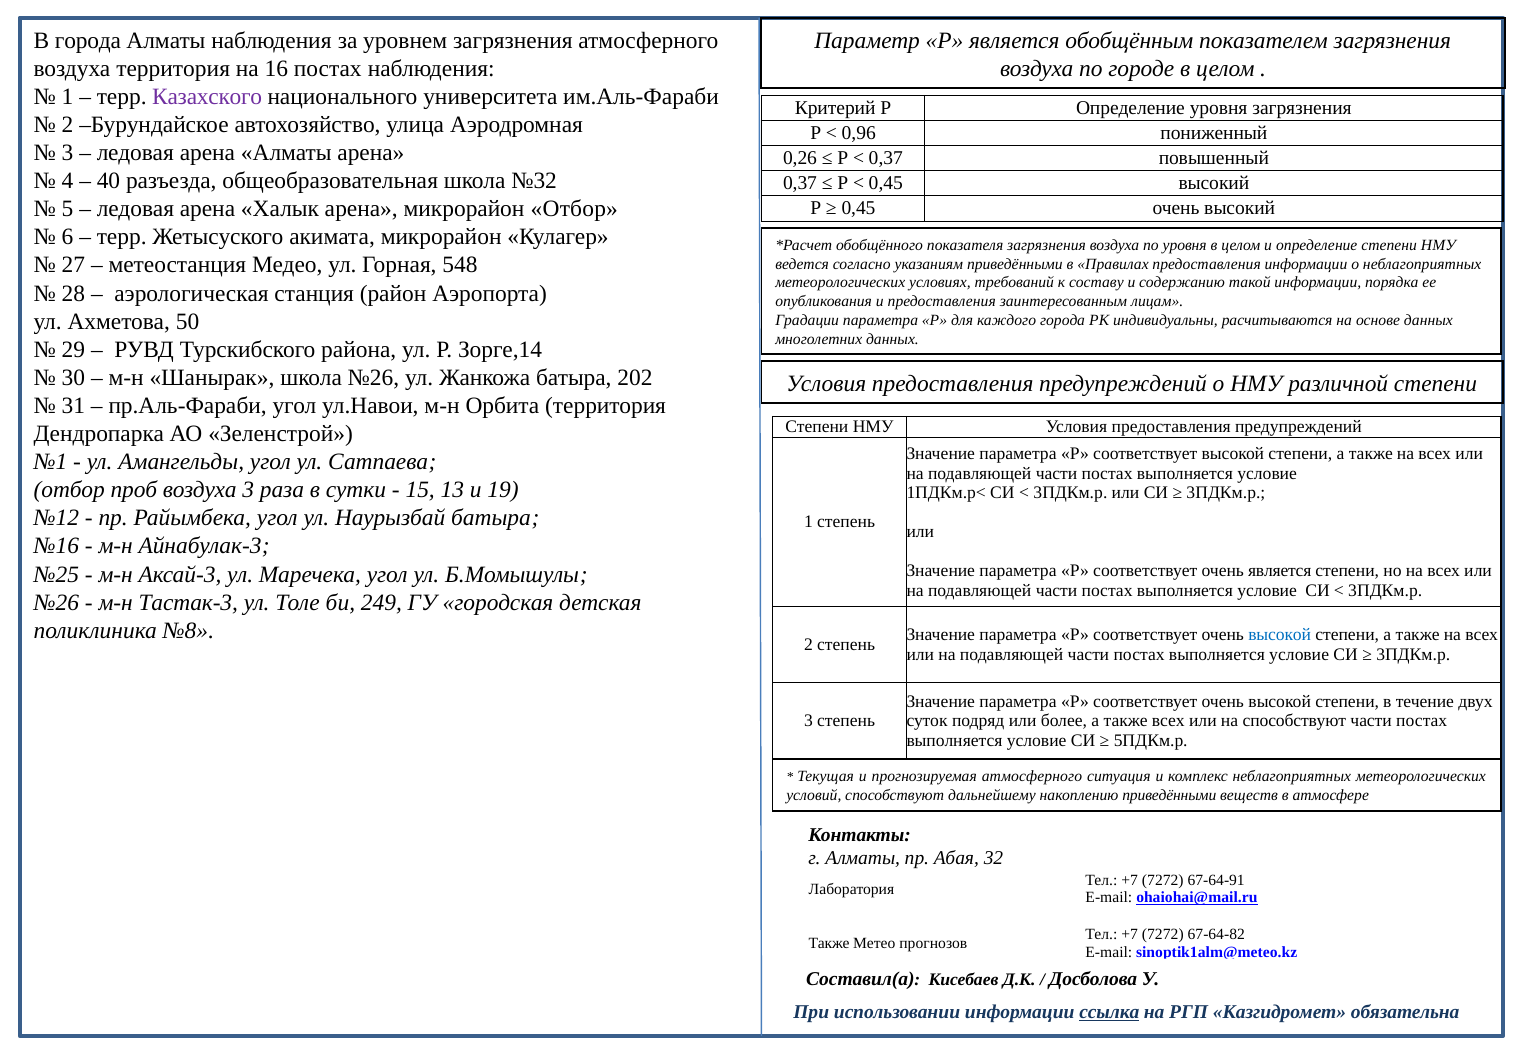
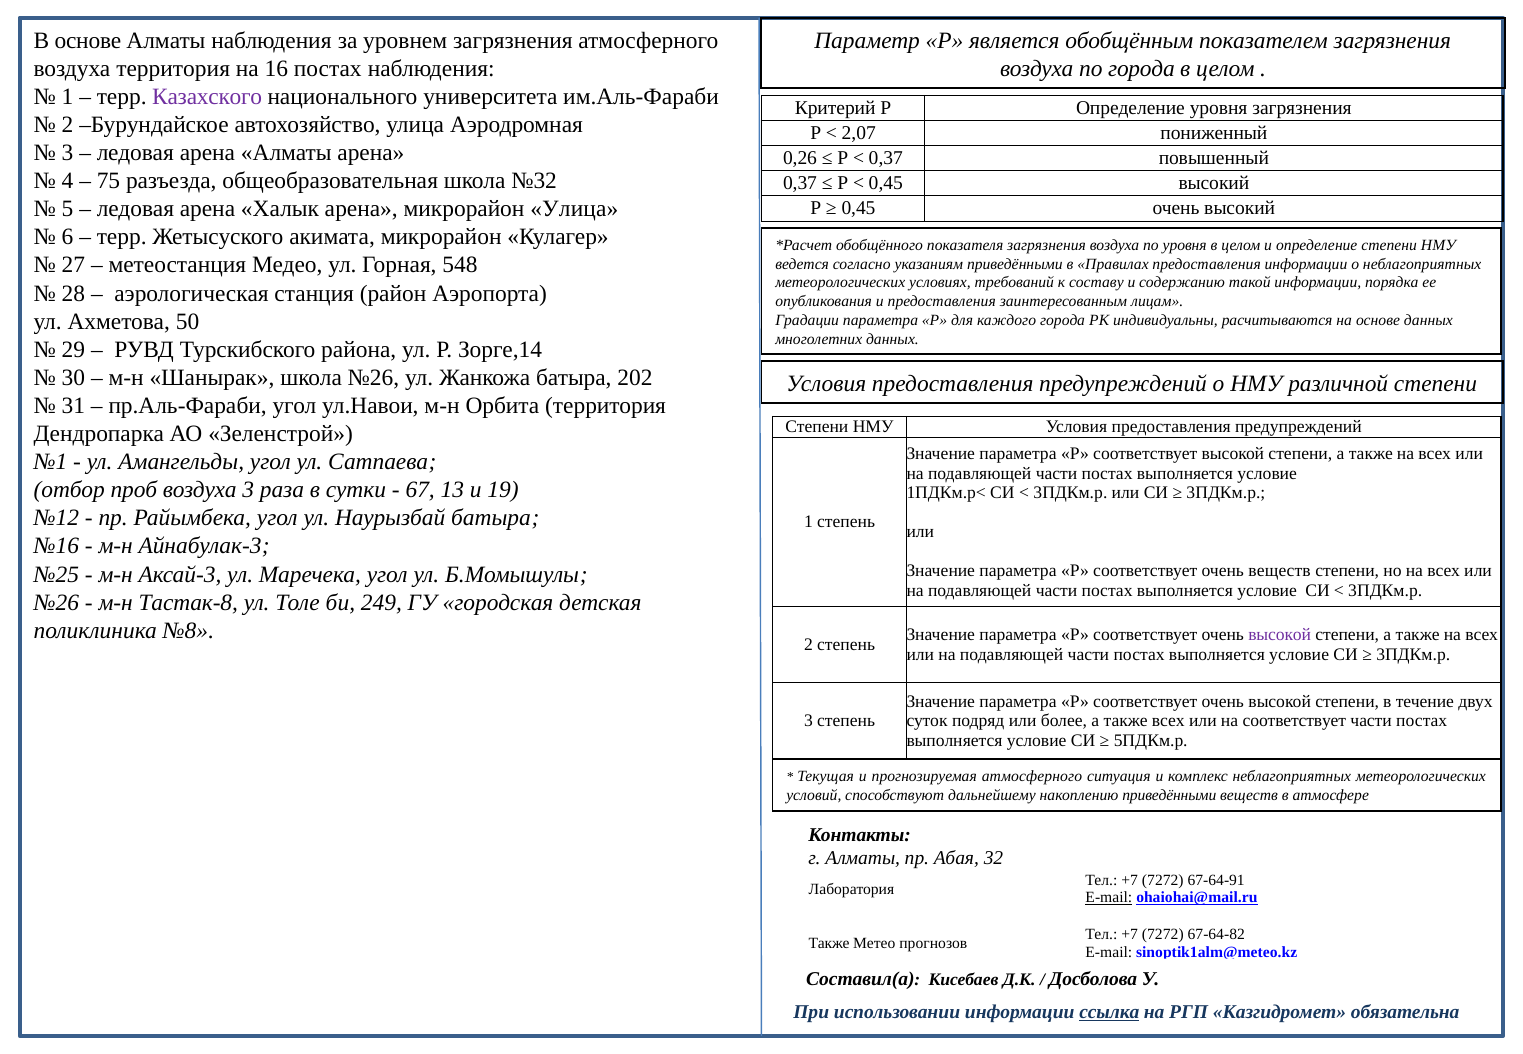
В города: города -> основе
по городе: городе -> города
0,96: 0,96 -> 2,07
40: 40 -> 75
микрорайон Отбор: Отбор -> Улица
15: 15 -> 67
очень является: является -> веществ
Тастак-3: Тастак-3 -> Тастак-8
высокой at (1280, 635) colour: blue -> purple
на способствуют: способствуют -> соответствует
E-mail at (1109, 898) underline: none -> present
